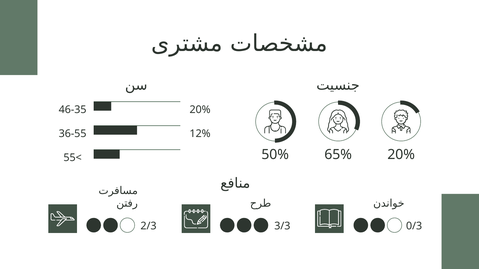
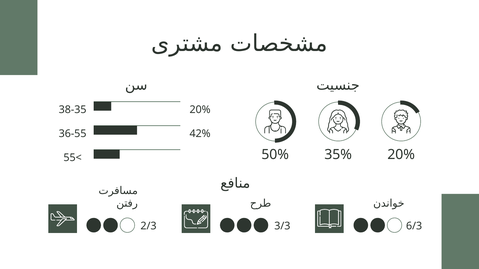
46-35: 46-35 -> 38-35
12%: 12% -> 42%
65%: 65% -> 35%
0/3: 0/3 -> 6/3
